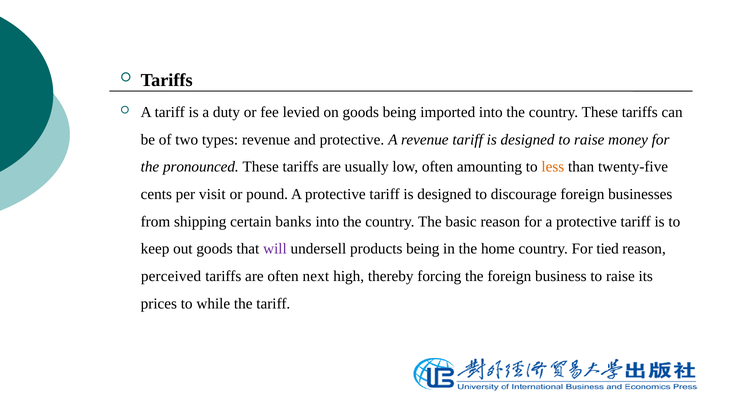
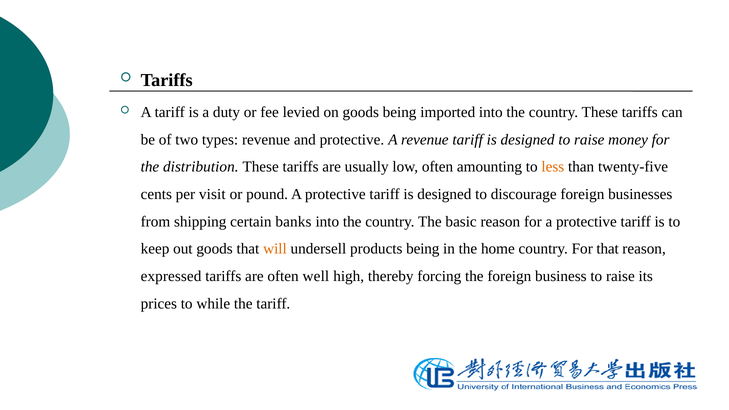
pronounced: pronounced -> distribution
will colour: purple -> orange
For tied: tied -> that
perceived: perceived -> expressed
next: next -> well
